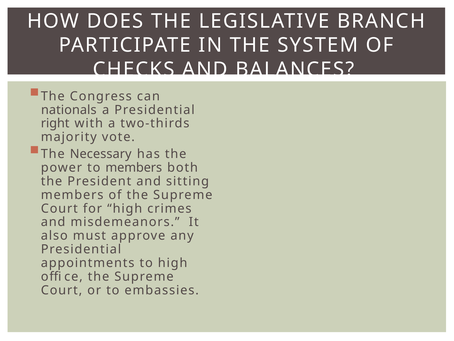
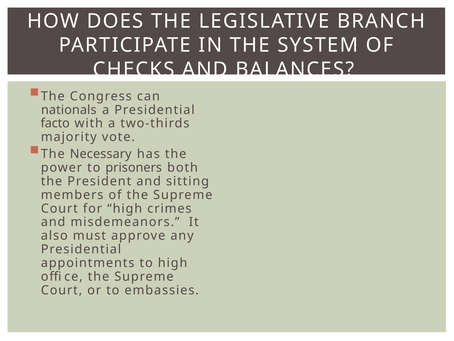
right: right -> facto
to members: members -> prisoners
